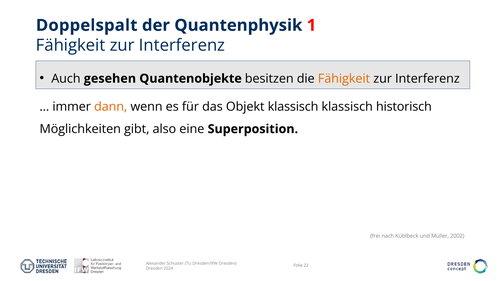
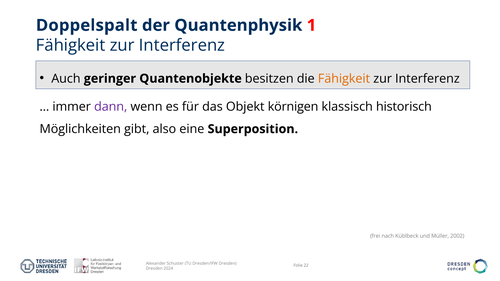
gesehen: gesehen -> geringer
dann colour: orange -> purple
Objekt klassisch: klassisch -> körnigen
